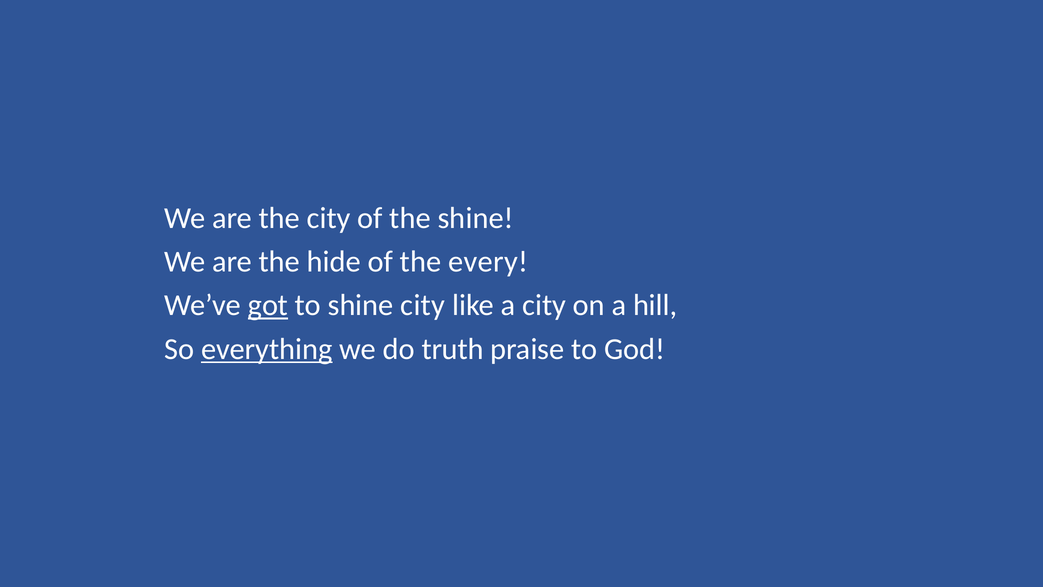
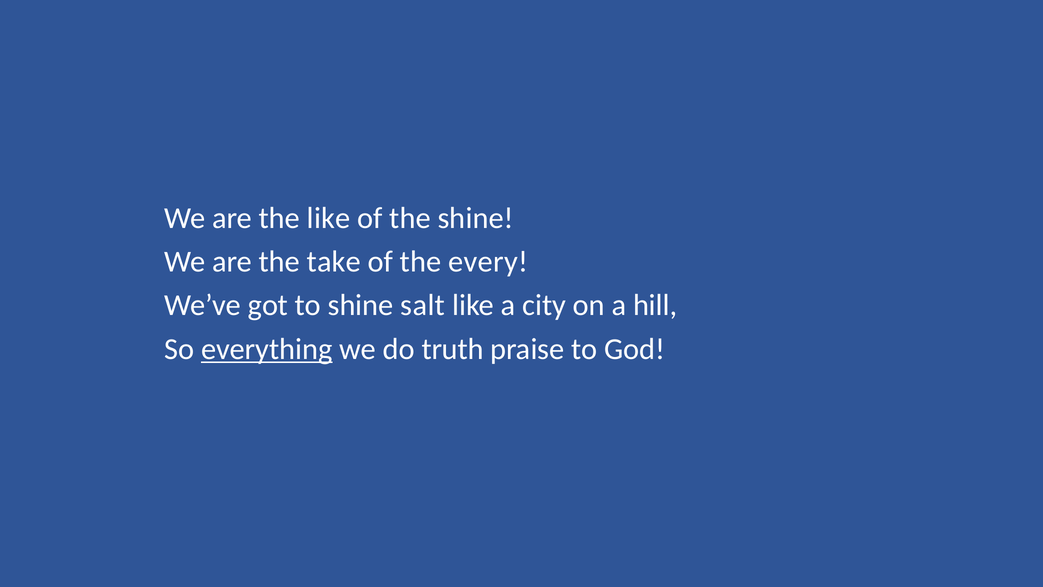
the city: city -> like
hide: hide -> take
got underline: present -> none
shine city: city -> salt
